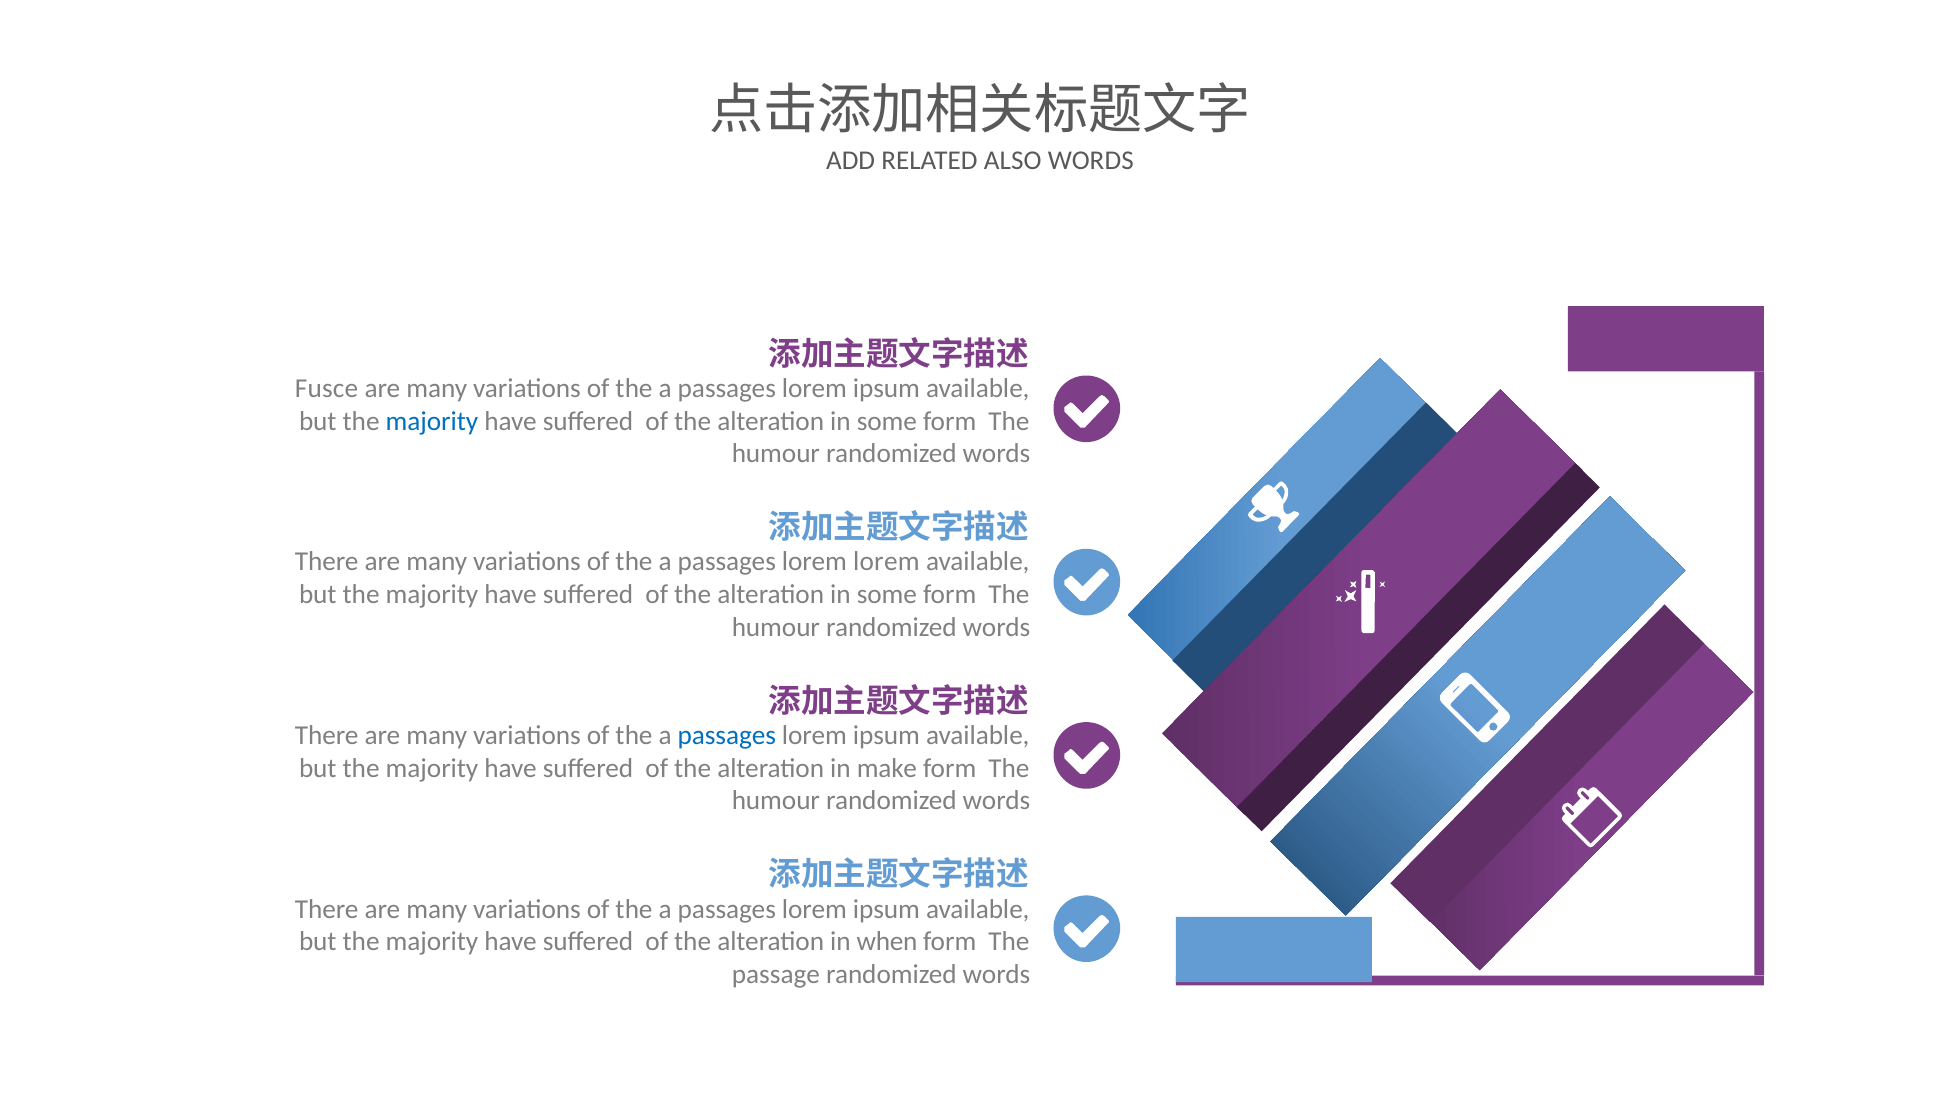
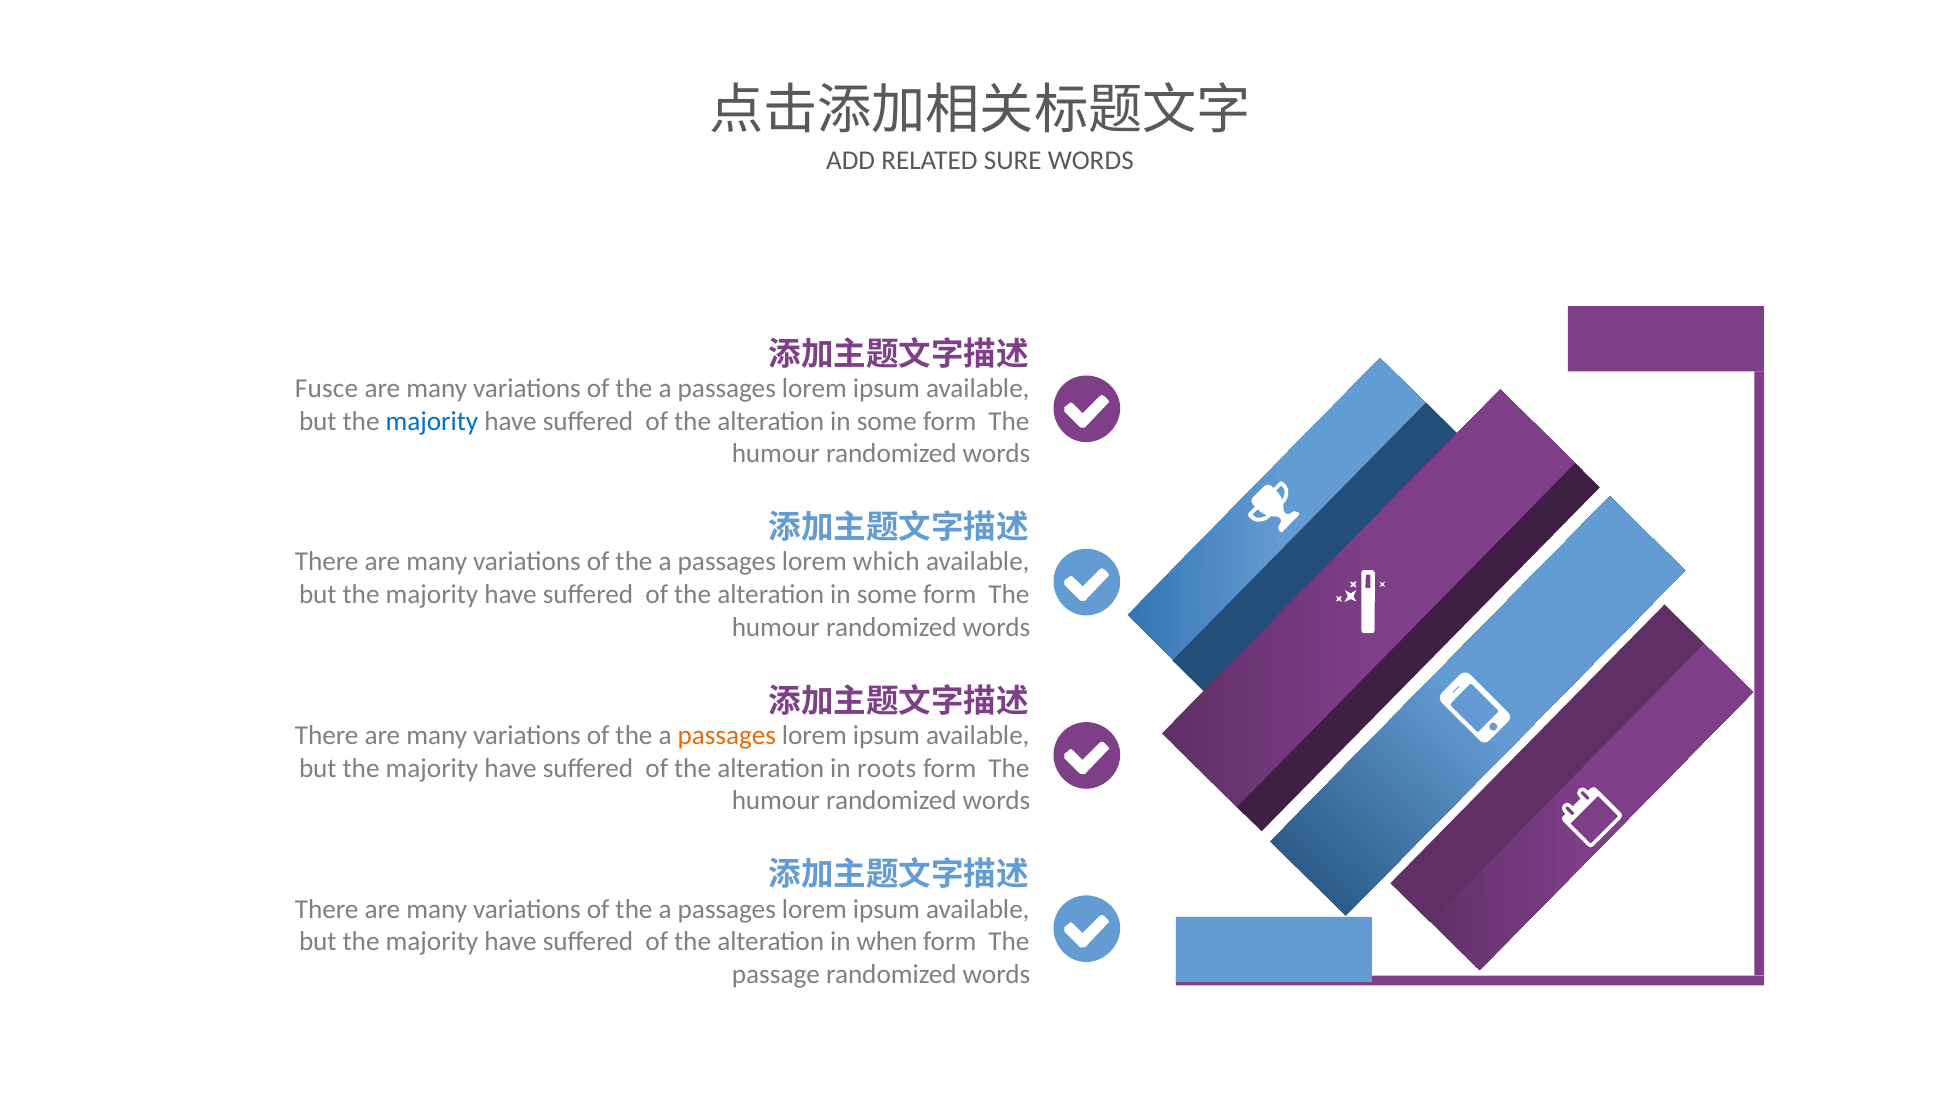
ALSO: ALSO -> SURE
lorem lorem: lorem -> which
passages at (727, 736) colour: blue -> orange
make: make -> roots
